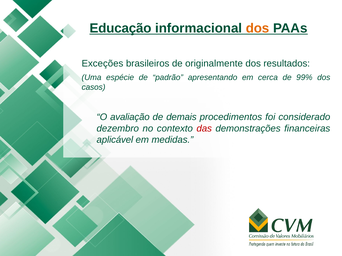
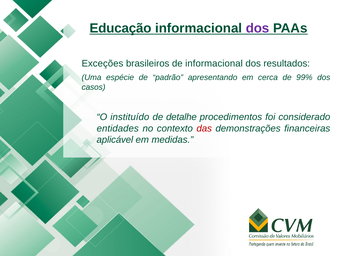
dos at (258, 28) colour: orange -> purple
de originalmente: originalmente -> informacional
avaliação: avaliação -> instituído
demais: demais -> detalhe
dezembro: dezembro -> entidades
